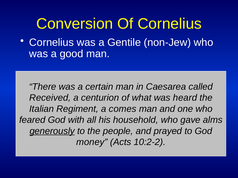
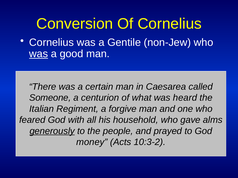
was at (39, 54) underline: none -> present
Received: Received -> Someone
comes: comes -> forgive
10:2-2: 10:2-2 -> 10:3-2
